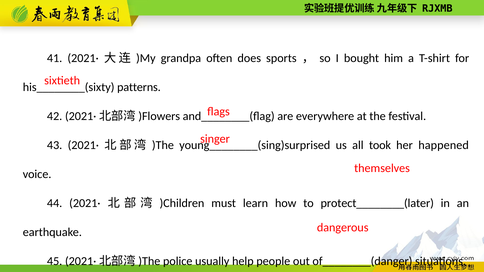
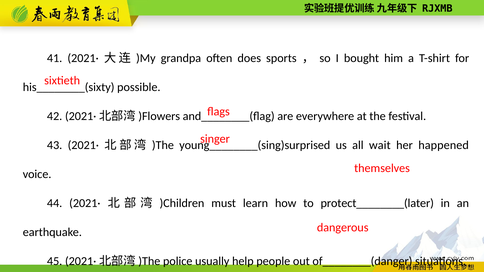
patterns: patterns -> possible
took: took -> wait
